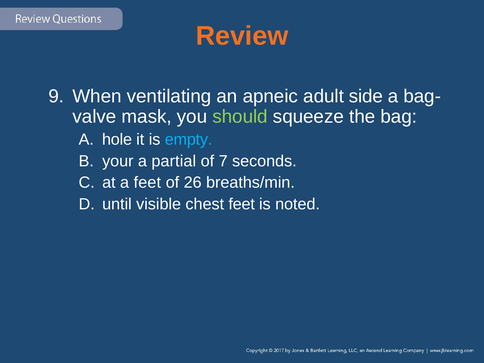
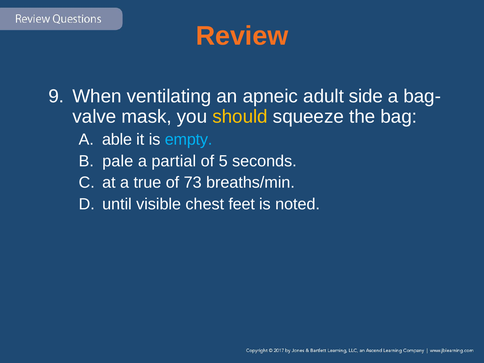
should colour: light green -> yellow
hole: hole -> able
your: your -> pale
7: 7 -> 5
a feet: feet -> true
26: 26 -> 73
